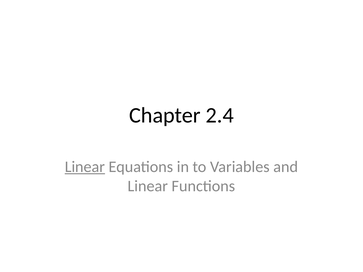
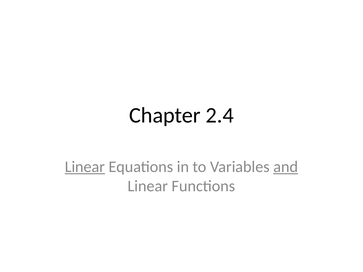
and underline: none -> present
